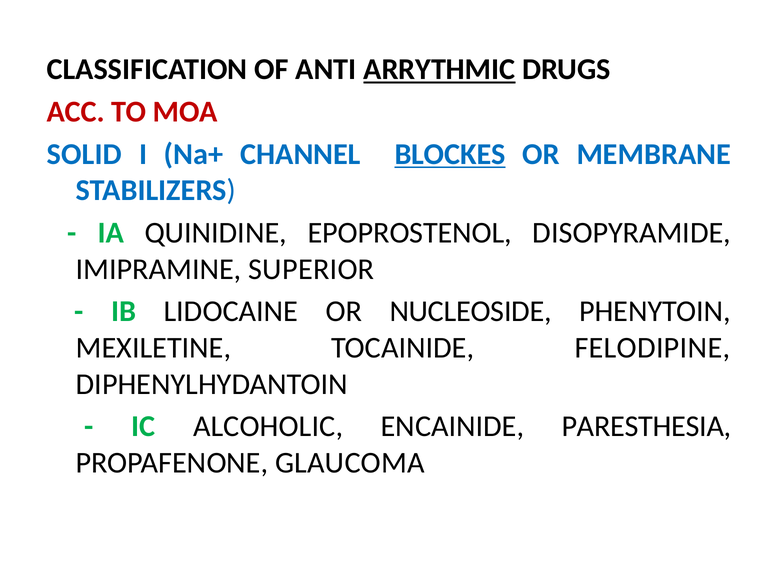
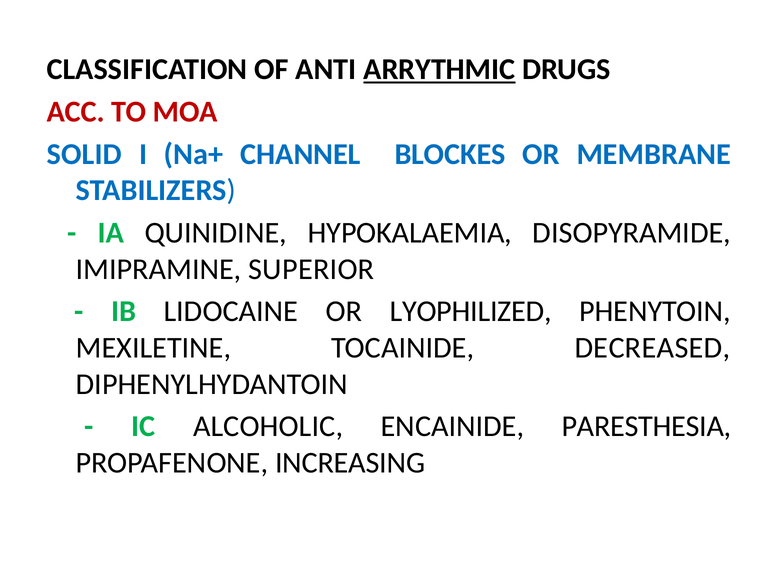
BLOCKES underline: present -> none
EPOPROSTENOL: EPOPROSTENOL -> HYPOKALAEMIA
NUCLEOSIDE: NUCLEOSIDE -> LYOPHILIZED
FELODIPINE: FELODIPINE -> DECREASED
GLAUCOMA: GLAUCOMA -> INCREASING
